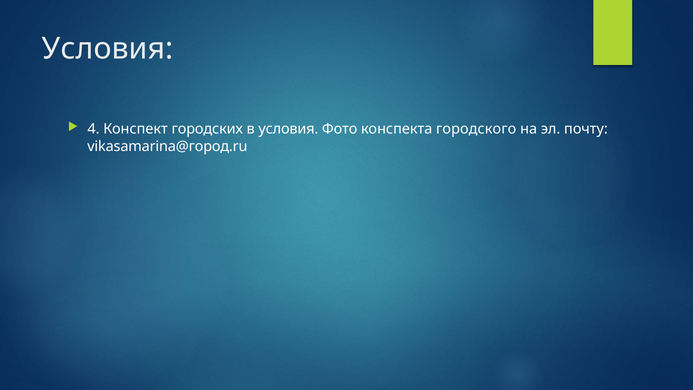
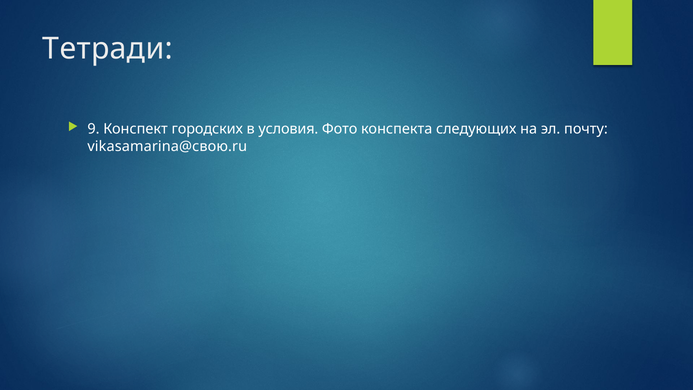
Условия at (108, 49): Условия -> Тетради
4: 4 -> 9
городского: городского -> следующих
vikasamarina@город.ru: vikasamarina@город.ru -> vikasamarina@свою.ru
